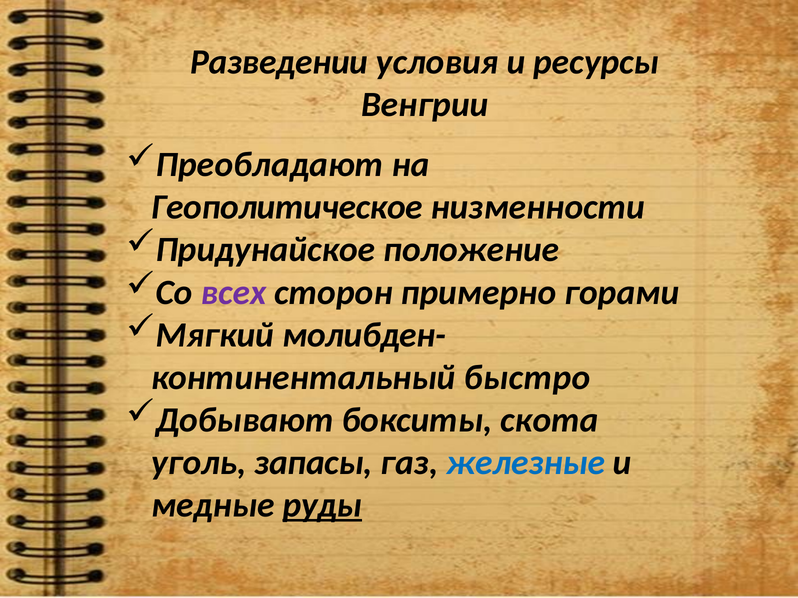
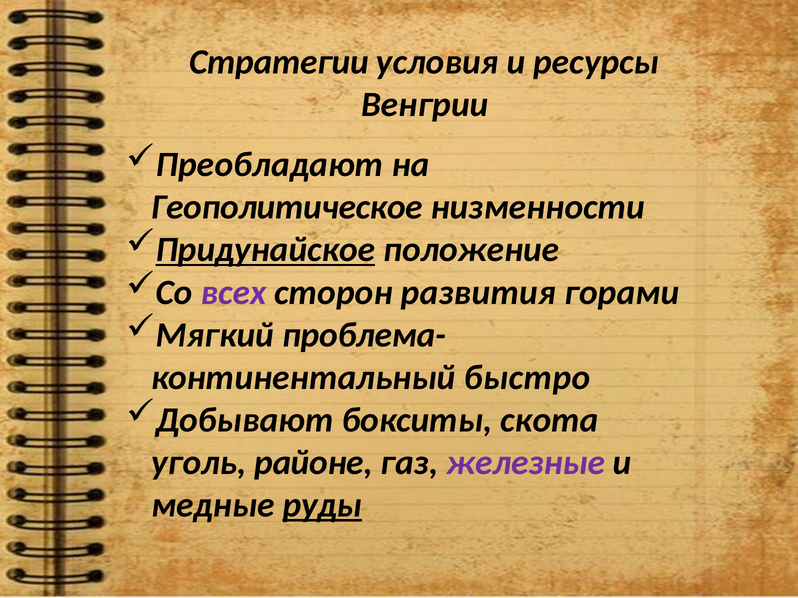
Разведении: Разведении -> Стратегии
Придунайское underline: none -> present
примерно: примерно -> развития
молибден-: молибден- -> проблема-
запасы: запасы -> районе
железные colour: blue -> purple
